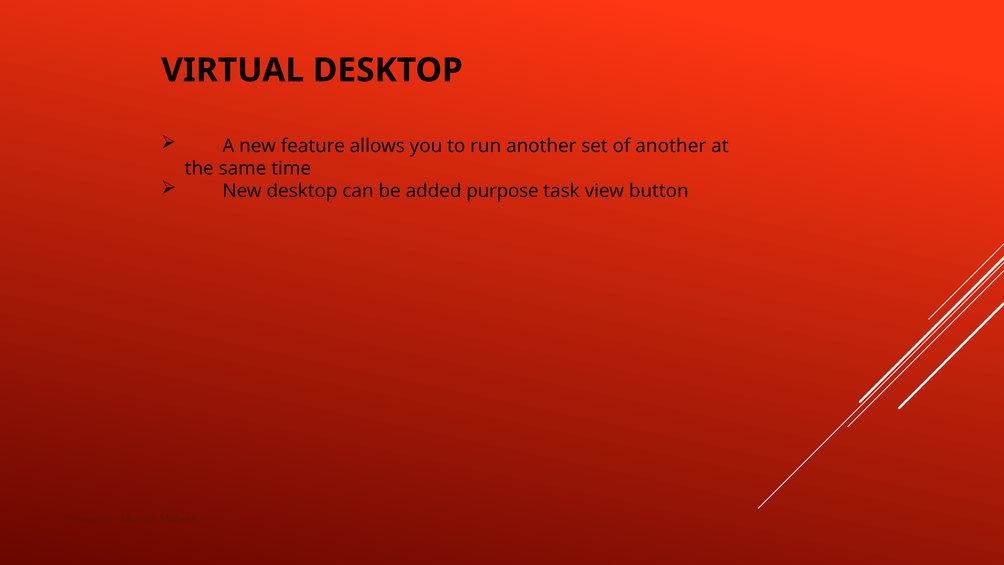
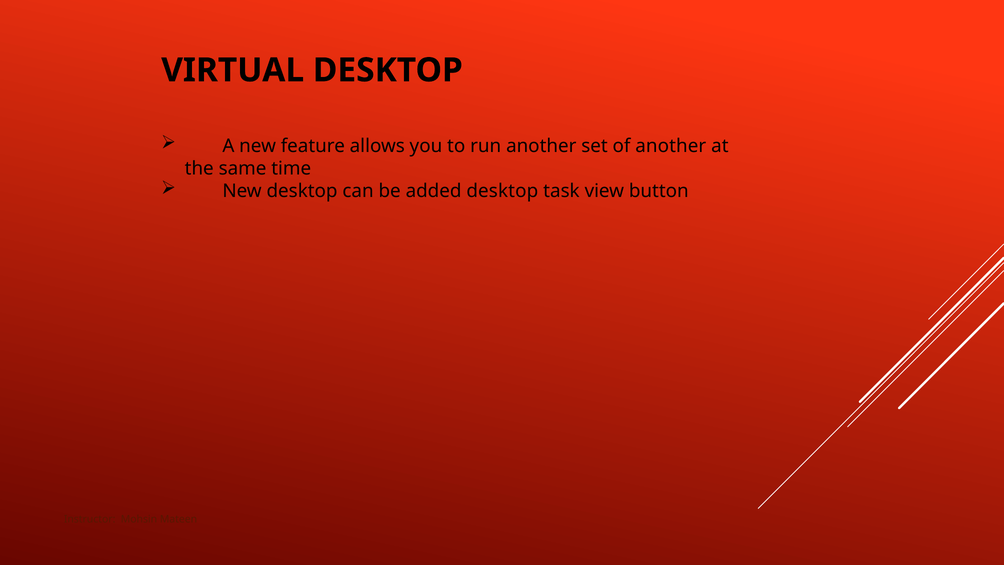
added purpose: purpose -> desktop
